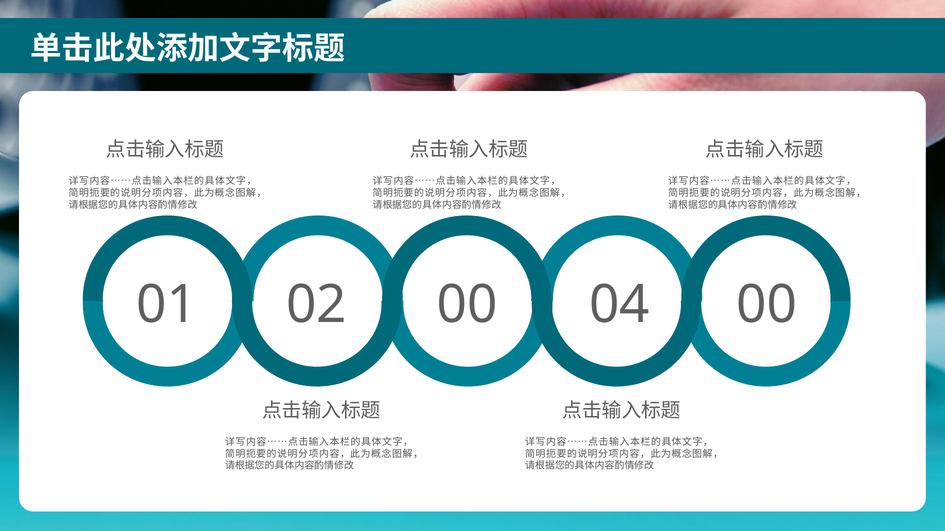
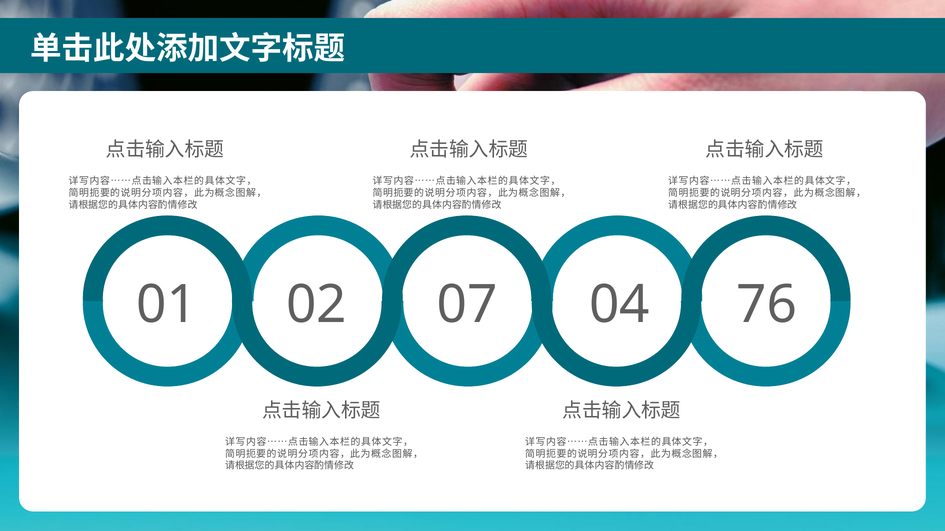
02 00: 00 -> 07
04 00: 00 -> 76
